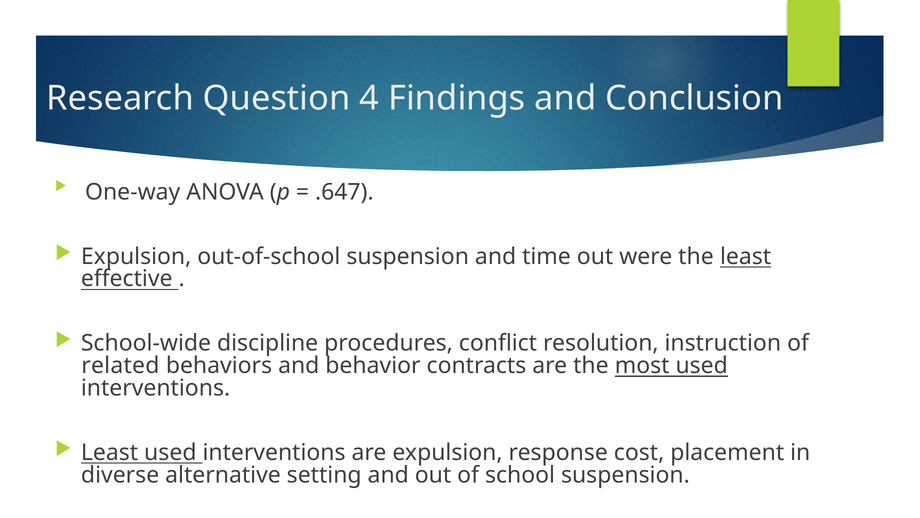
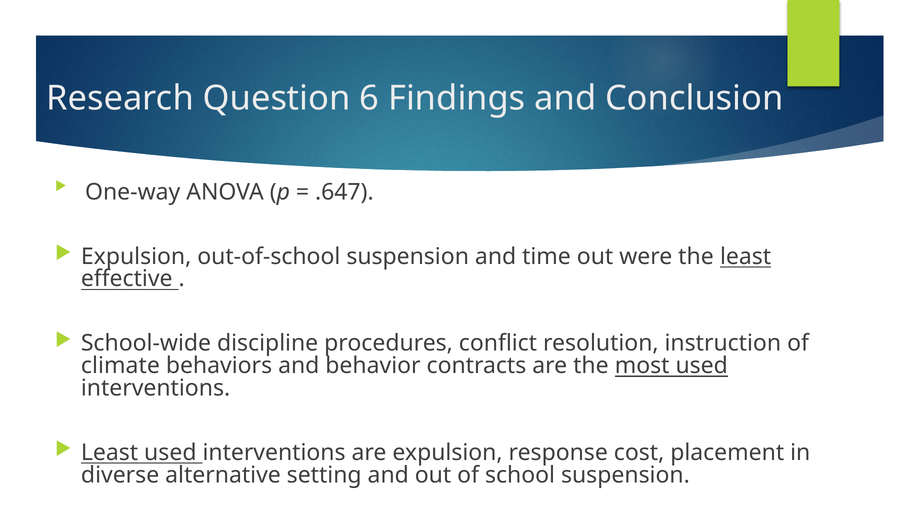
4: 4 -> 6
related: related -> climate
